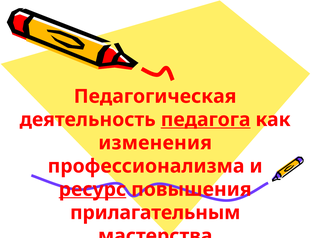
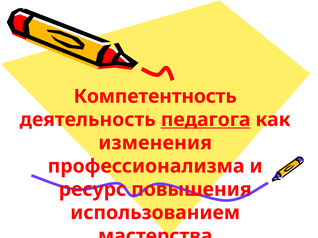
Педагогическая: Педагогическая -> Компетентность
ресурс underline: present -> none
прилагательным: прилагательным -> использованием
